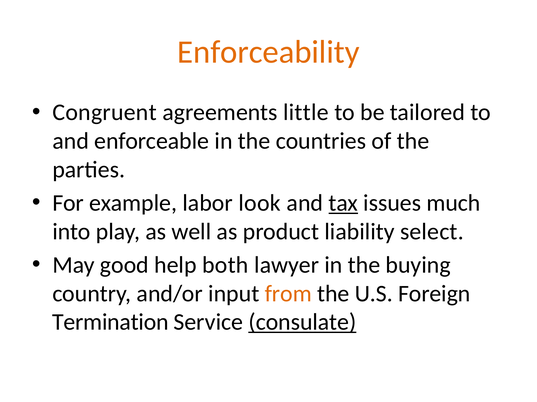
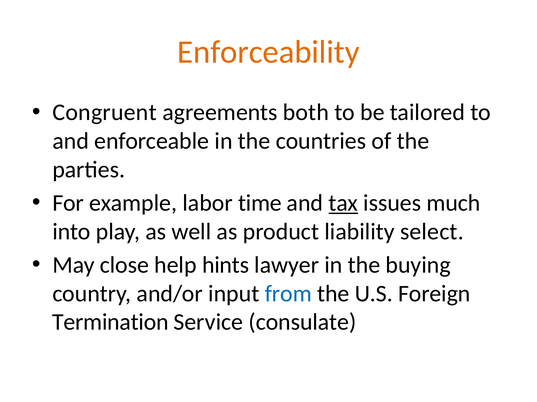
little: little -> both
look: look -> time
good: good -> close
both: both -> hints
from colour: orange -> blue
consulate underline: present -> none
